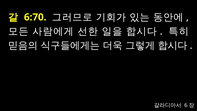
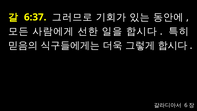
6:70: 6:70 -> 6:37
